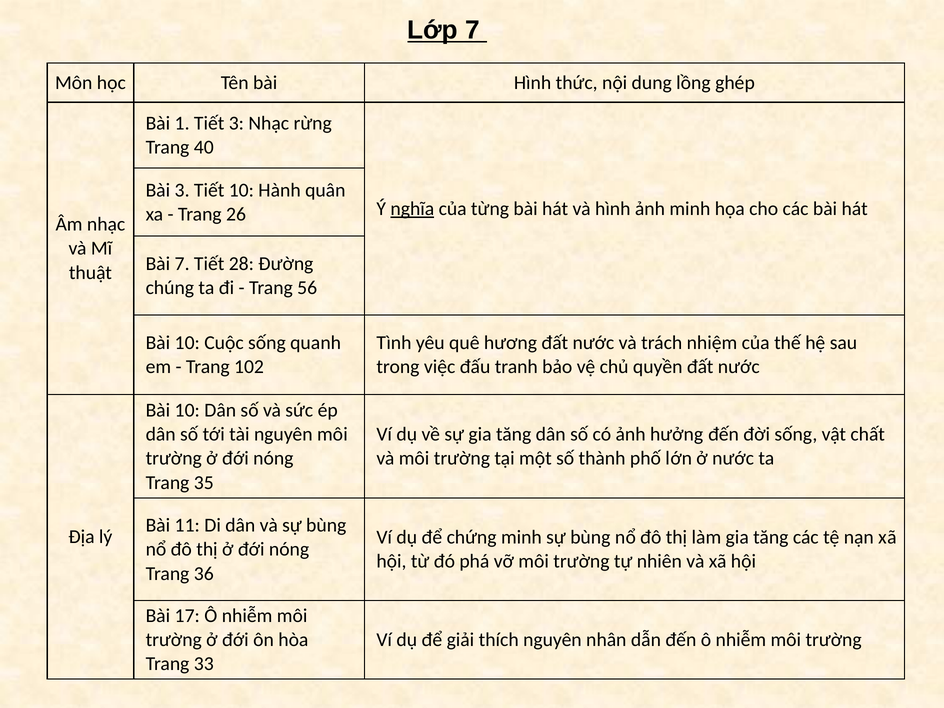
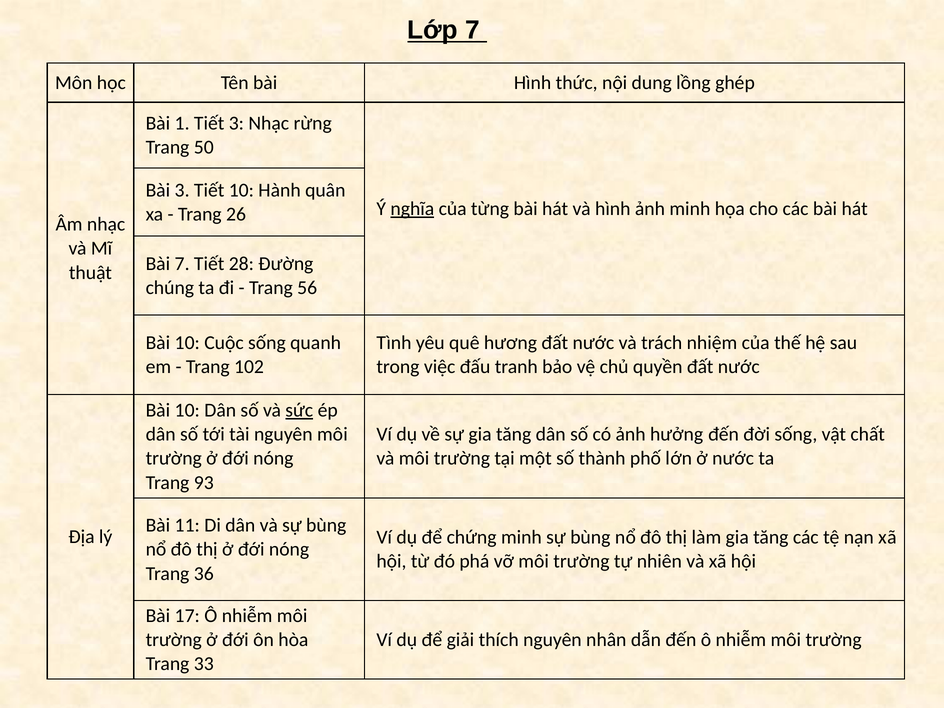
40: 40 -> 50
sức underline: none -> present
35: 35 -> 93
